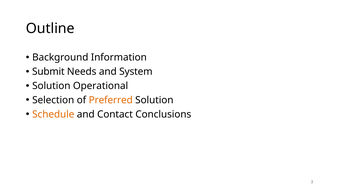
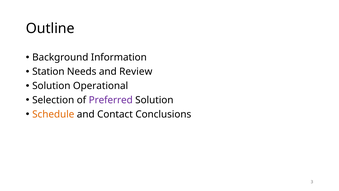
Submit: Submit -> Station
System: System -> Review
Preferred colour: orange -> purple
